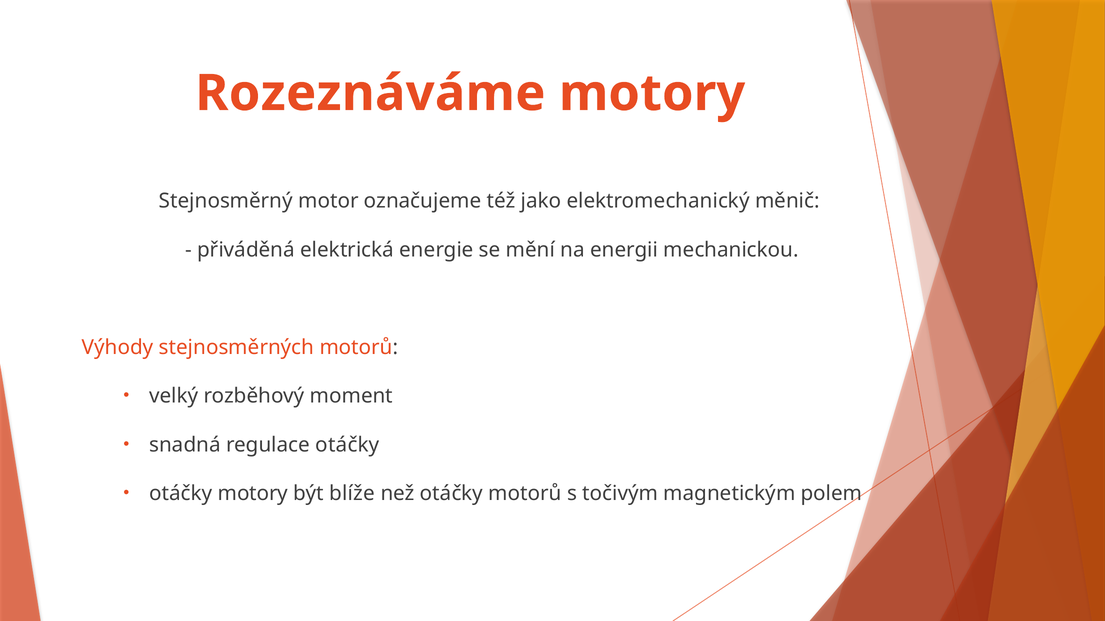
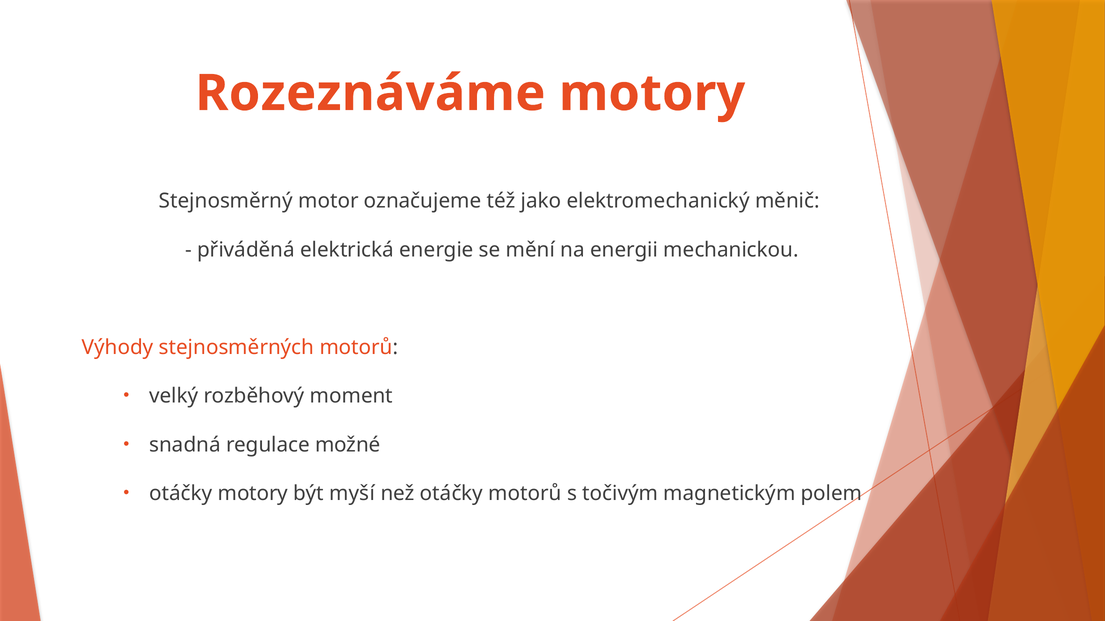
regulace otáčky: otáčky -> možné
blíže: blíže -> myší
